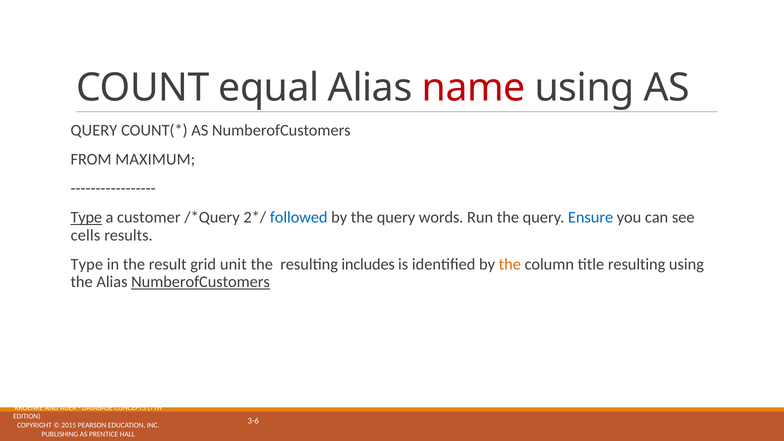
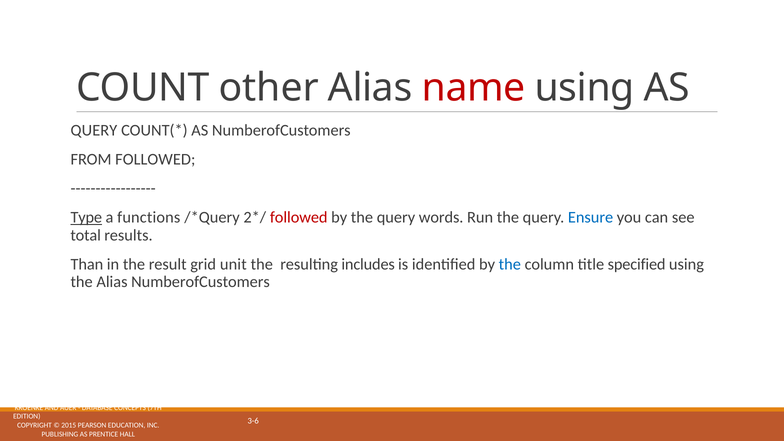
equal: equal -> other
FROM MAXIMUM: MAXIMUM -> FOLLOWED
customer: customer -> functions
followed at (299, 218) colour: blue -> red
cells: cells -> total
Type at (87, 264): Type -> Than
the at (510, 264) colour: orange -> blue
title resulting: resulting -> specified
NumberofCustomers at (201, 282) underline: present -> none
